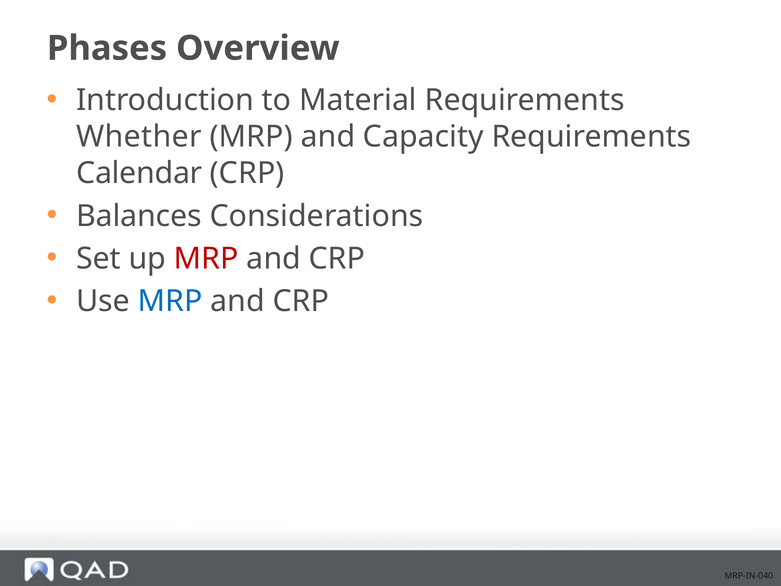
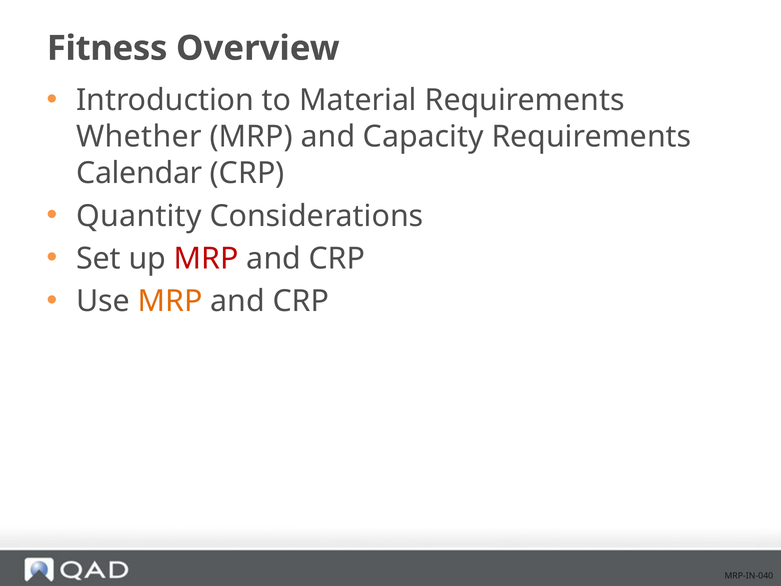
Phases: Phases -> Fitness
Balances: Balances -> Quantity
MRP at (170, 301) colour: blue -> orange
